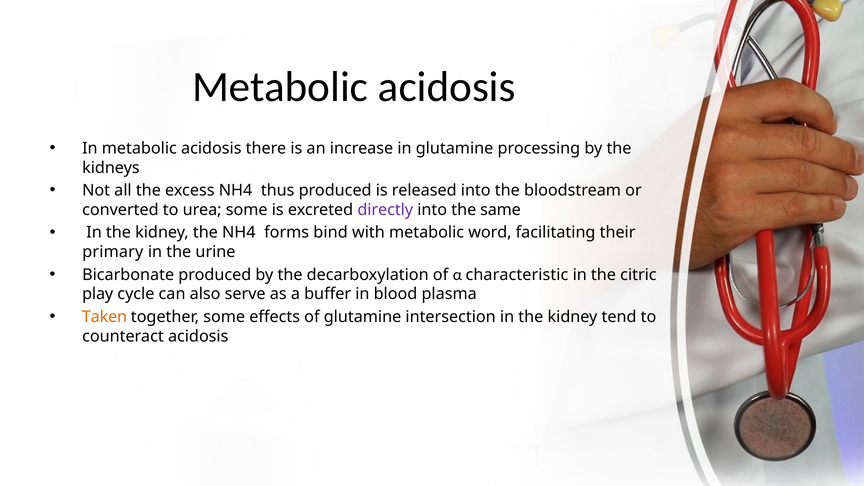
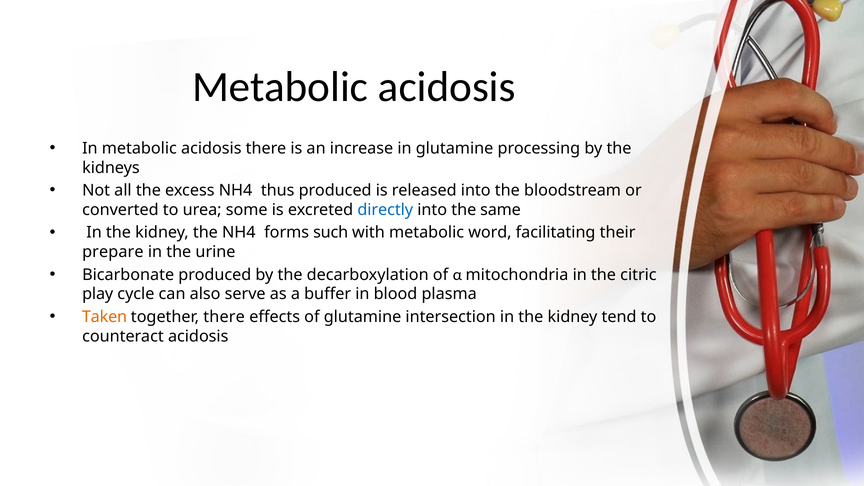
directly colour: purple -> blue
bind: bind -> such
primary: primary -> prepare
characteristic: characteristic -> mitochondria
together some: some -> there
